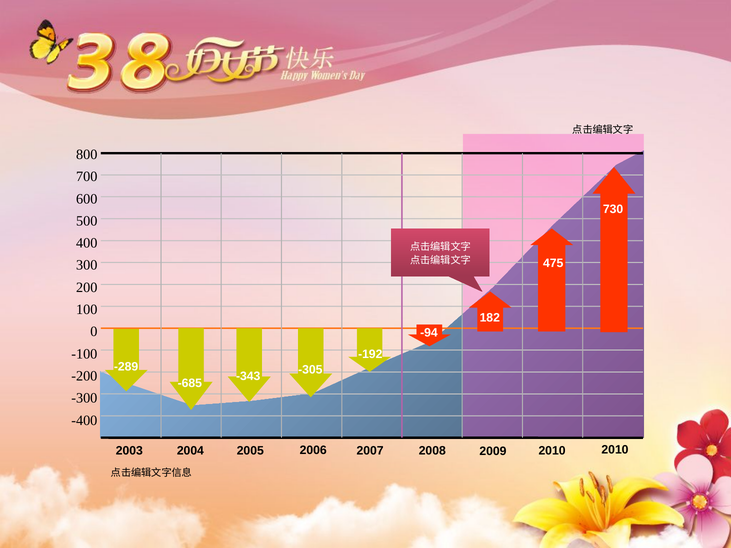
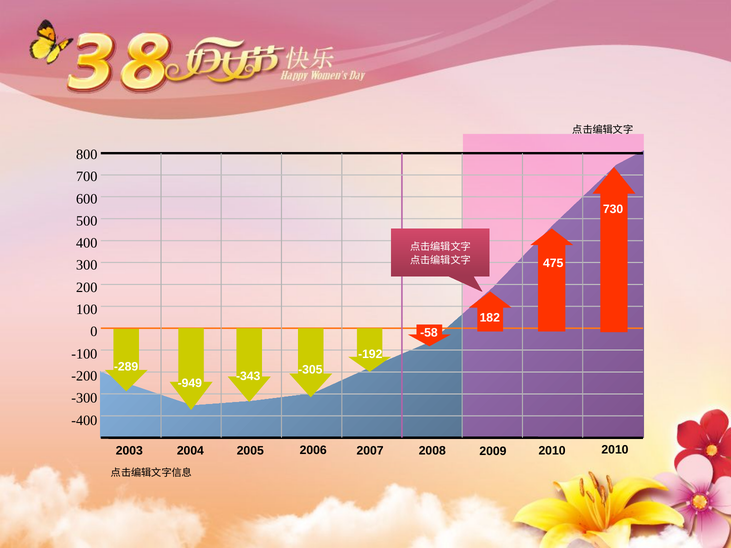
-94: -94 -> -58
-685: -685 -> -949
